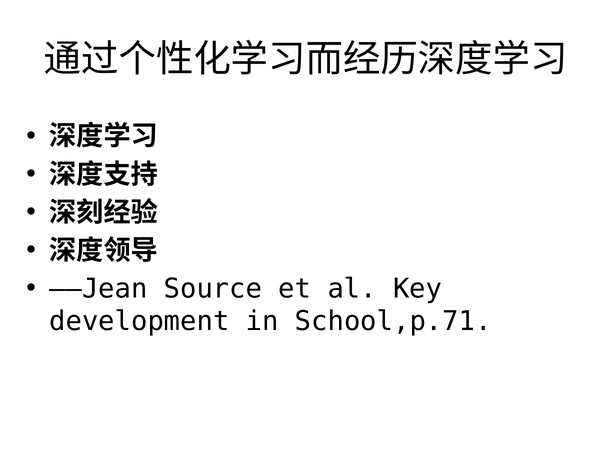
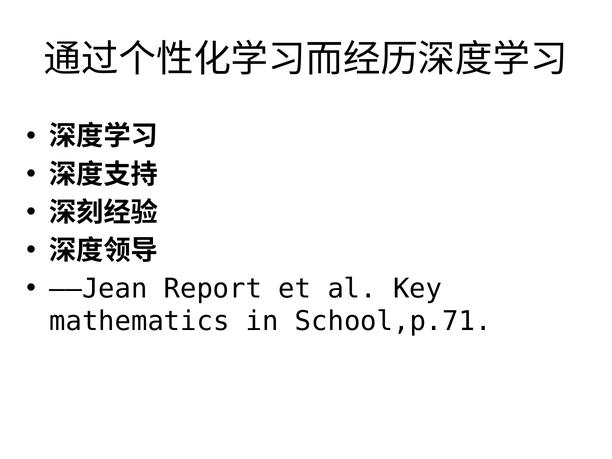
Source: Source -> Report
development: development -> mathematics
